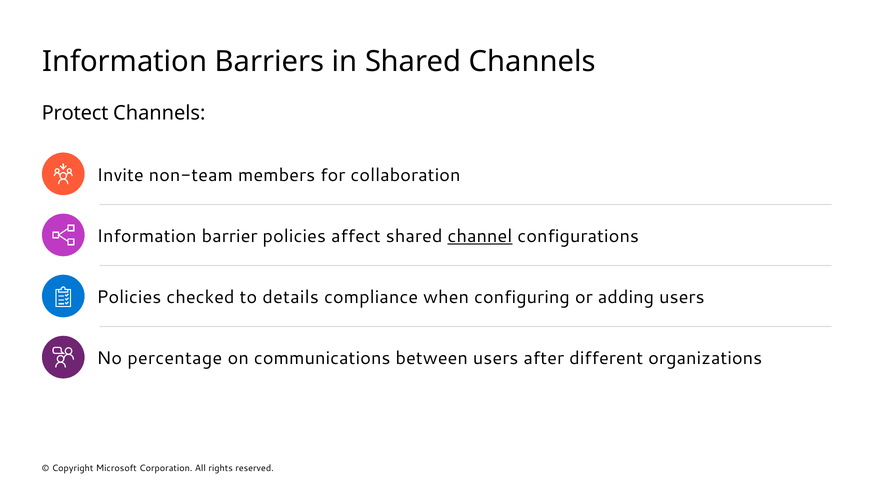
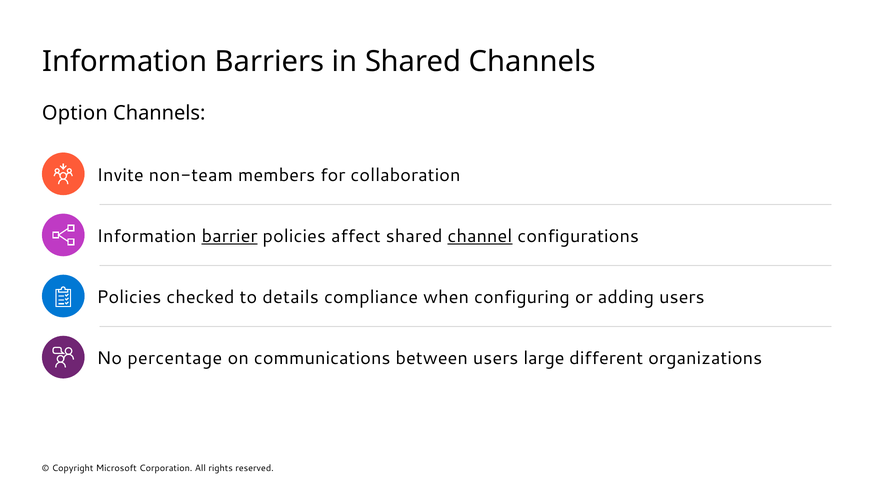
Protect: Protect -> Option
barrier underline: none -> present
after: after -> large
